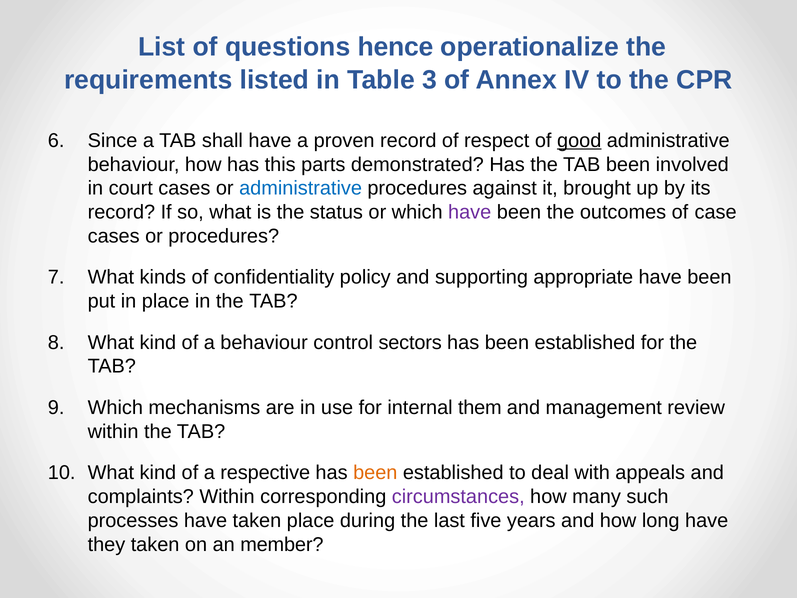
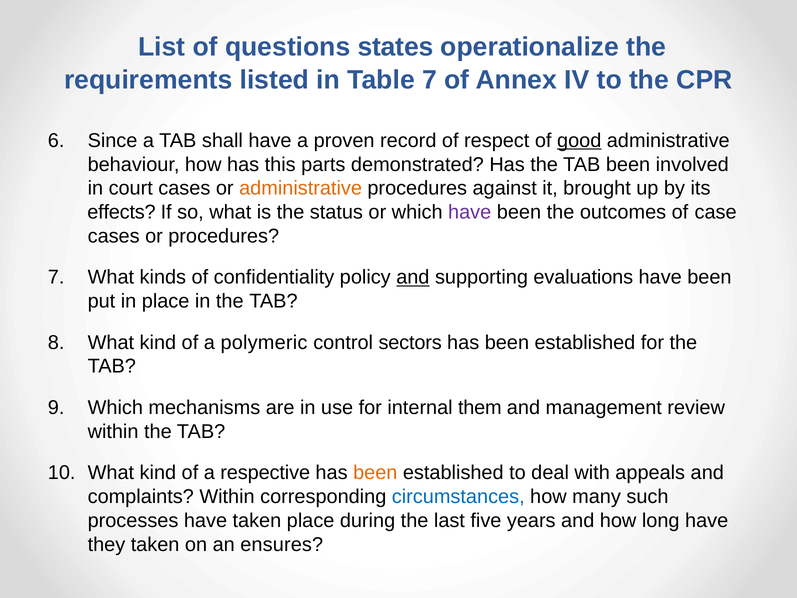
hence: hence -> states
Table 3: 3 -> 7
administrative at (301, 188) colour: blue -> orange
record at (121, 212): record -> effects
and at (413, 277) underline: none -> present
appropriate: appropriate -> evaluations
a behaviour: behaviour -> polymeric
circumstances colour: purple -> blue
member: member -> ensures
